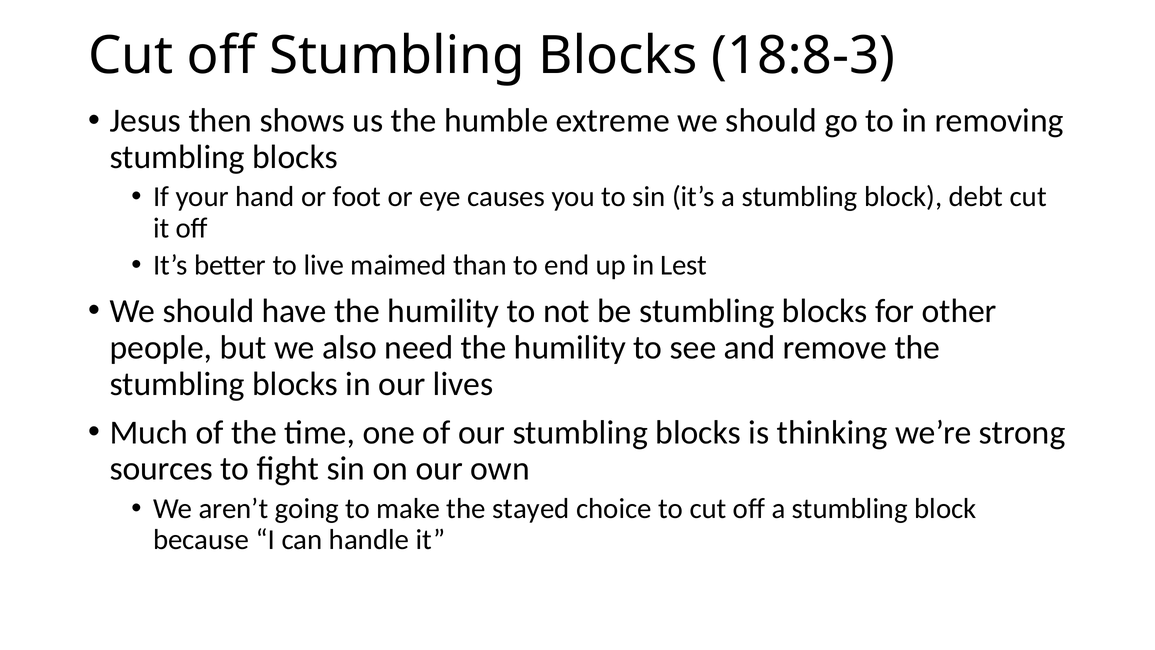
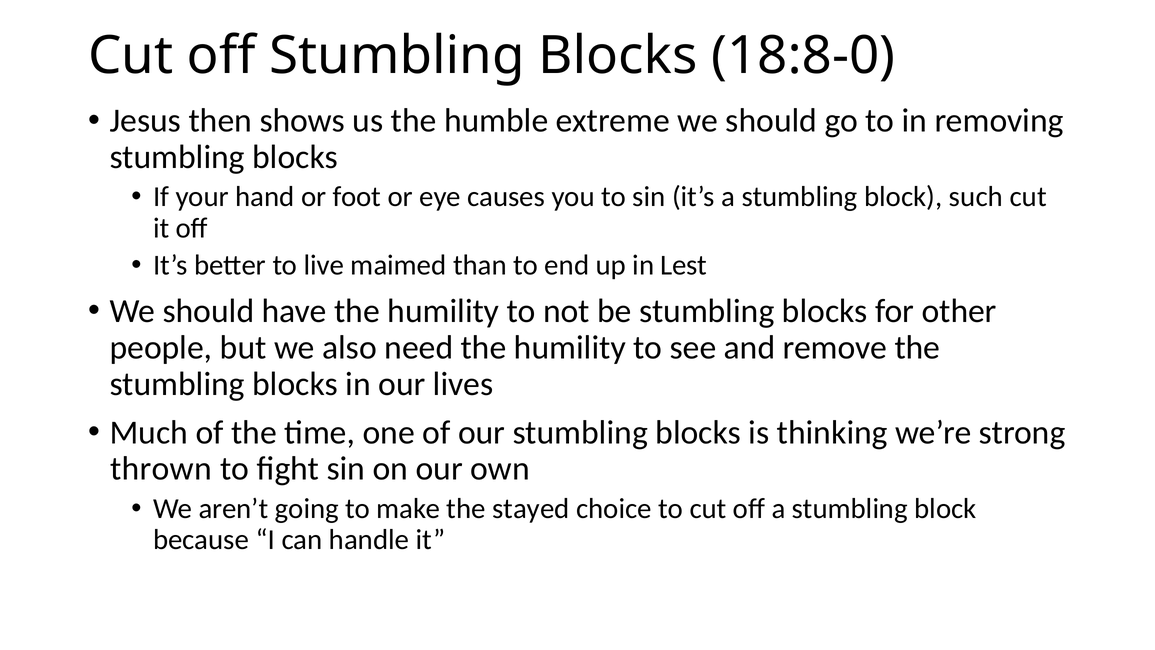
18:8-3: 18:8-3 -> 18:8-0
debt: debt -> such
sources: sources -> thrown
